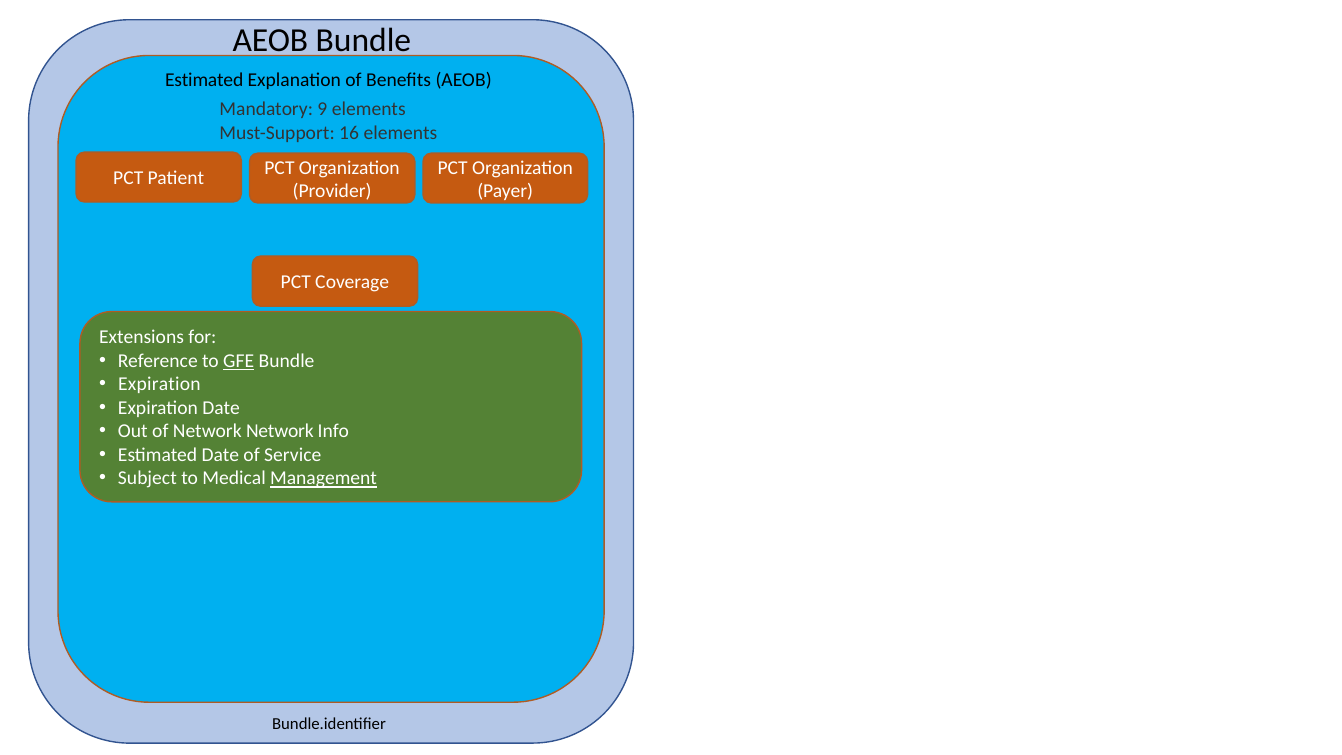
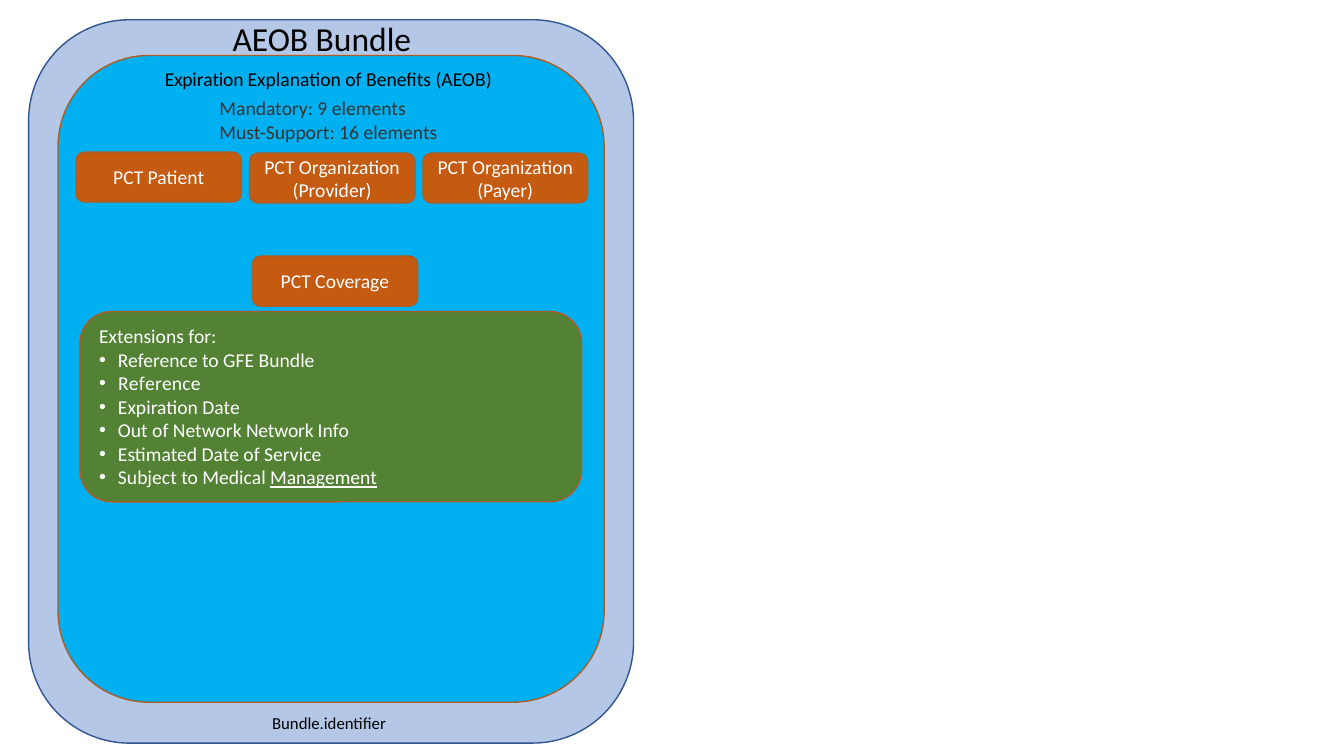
Estimated at (204, 80): Estimated -> Expiration
GFE underline: present -> none
Expiration at (159, 384): Expiration -> Reference
